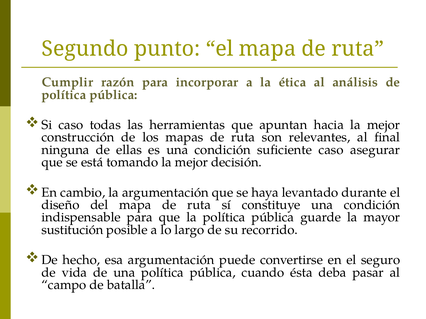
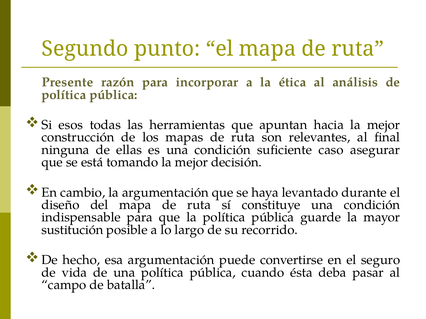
Cumplir: Cumplir -> Presente
Si caso: caso -> esos
